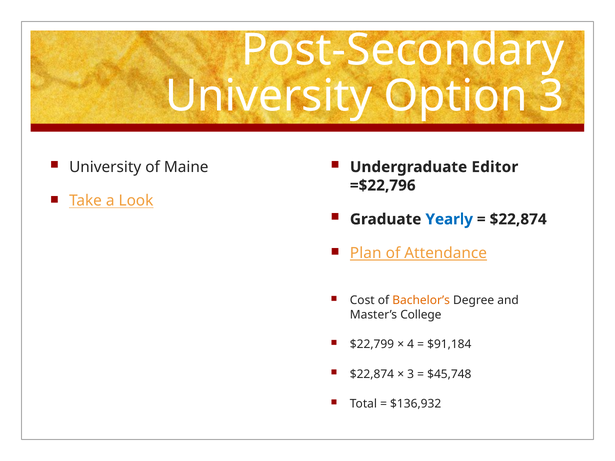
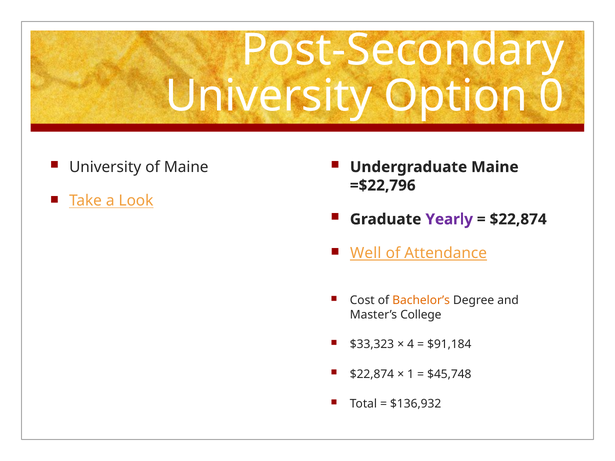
Option 3: 3 -> 0
Undergraduate Editor: Editor -> Maine
Yearly colour: blue -> purple
Plan: Plan -> Well
$22,799: $22,799 -> $33,323
3 at (411, 374): 3 -> 1
